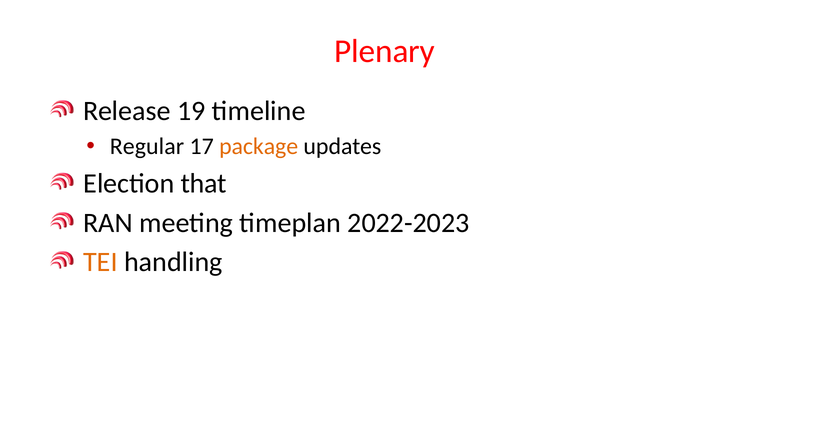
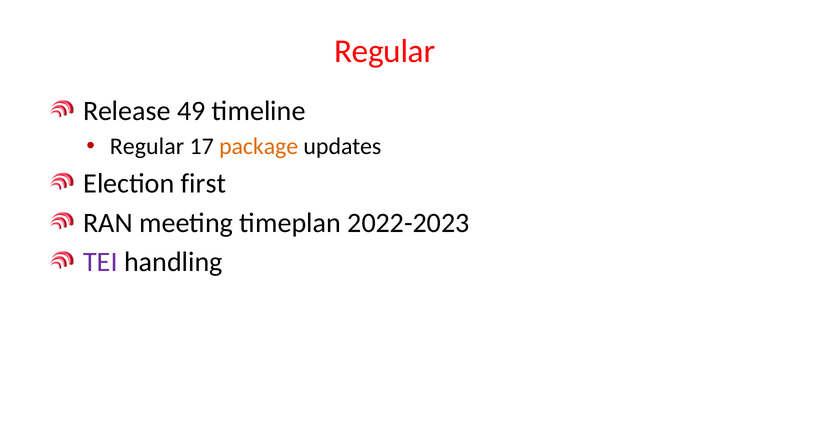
Plenary at (385, 51): Plenary -> Regular
19: 19 -> 49
that: that -> first
TEI colour: orange -> purple
